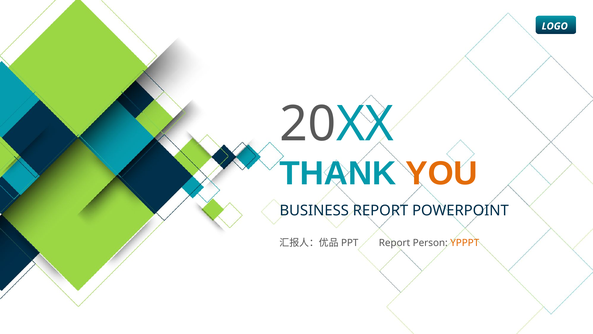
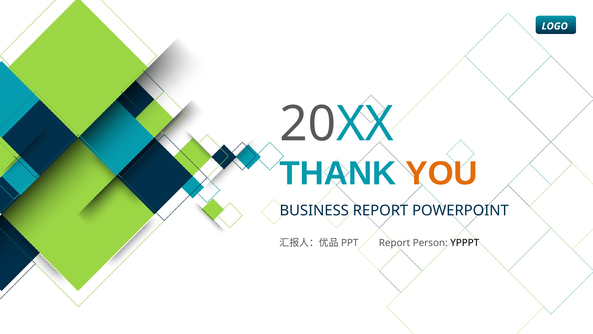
YPPPT colour: orange -> black
